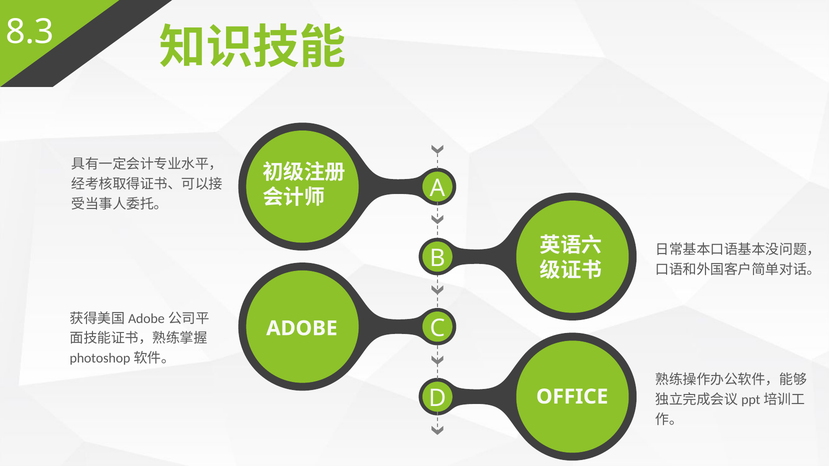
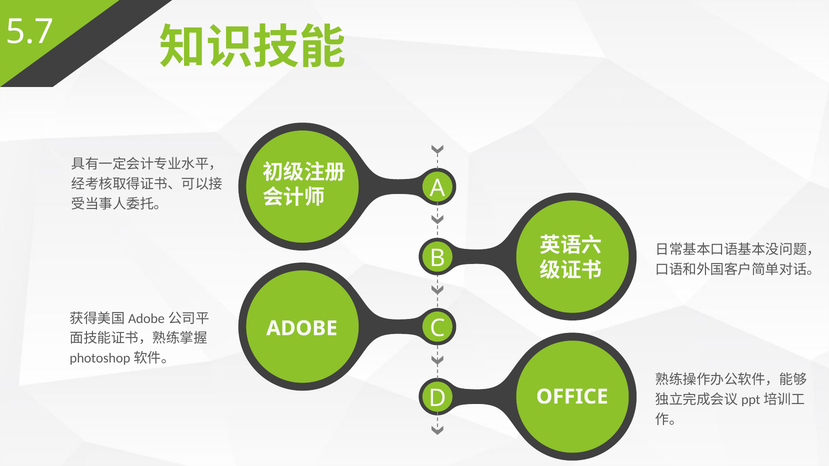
8.3: 8.3 -> 5.7
